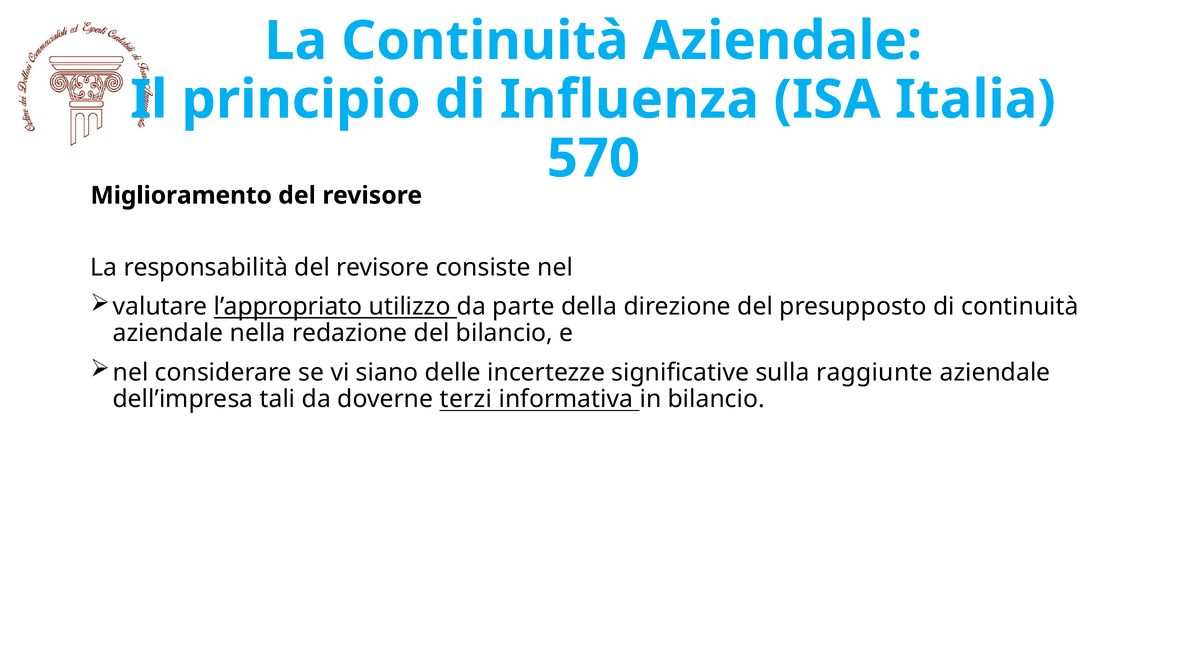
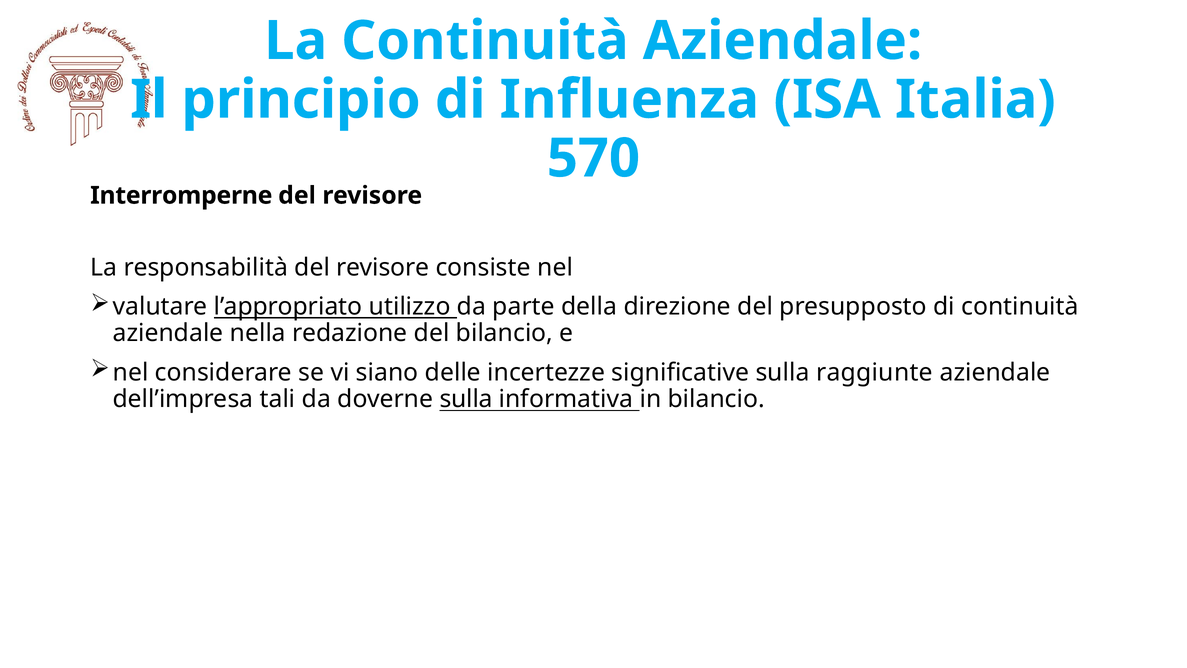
Miglioramento: Miglioramento -> Interromperne
doverne terzi: terzi -> sulla
